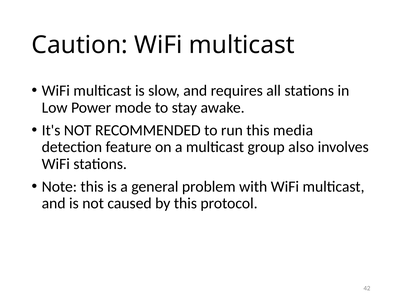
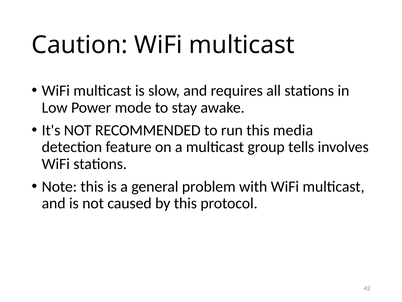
also: also -> tells
